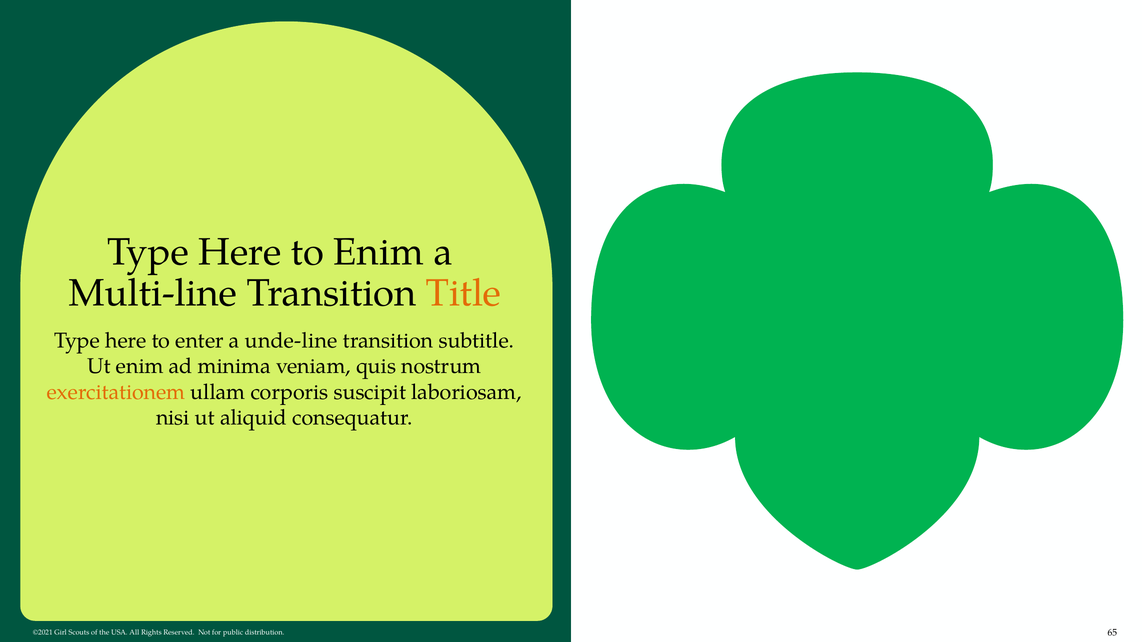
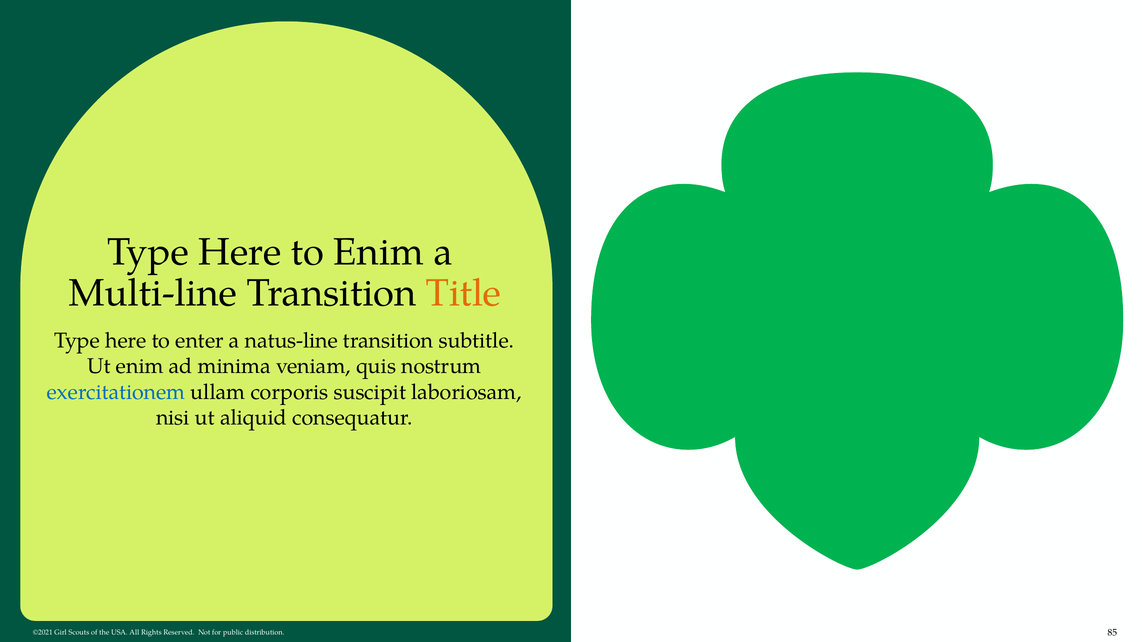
unde-line: unde-line -> natus-line
exercitationem colour: orange -> blue
65: 65 -> 85
